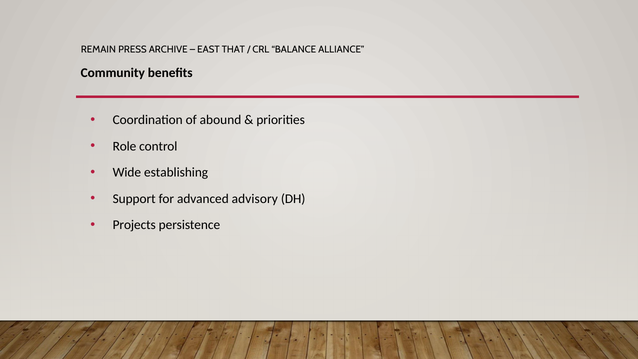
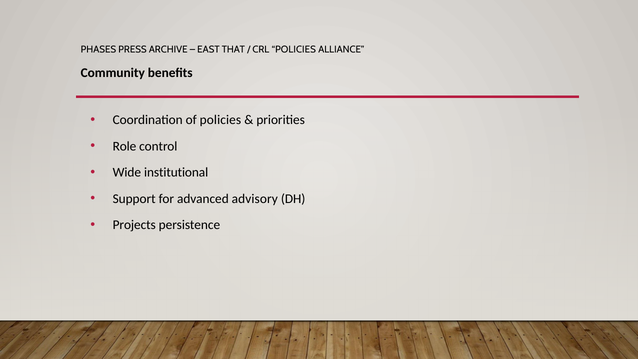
REMAIN: REMAIN -> PHASES
CRL BALANCE: BALANCE -> POLICIES
of abound: abound -> policies
establishing: establishing -> institutional
